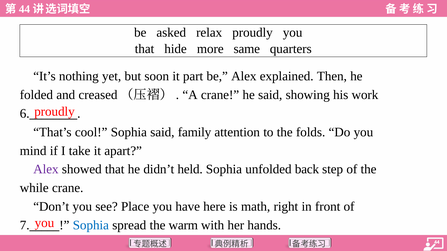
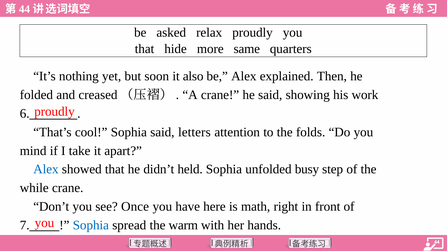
part: part -> also
family: family -> letters
Alex at (46, 170) colour: purple -> blue
back: back -> busy
Place: Place -> Once
